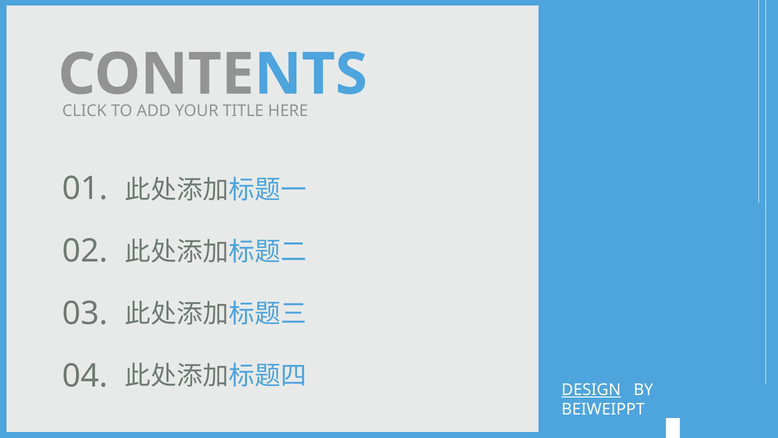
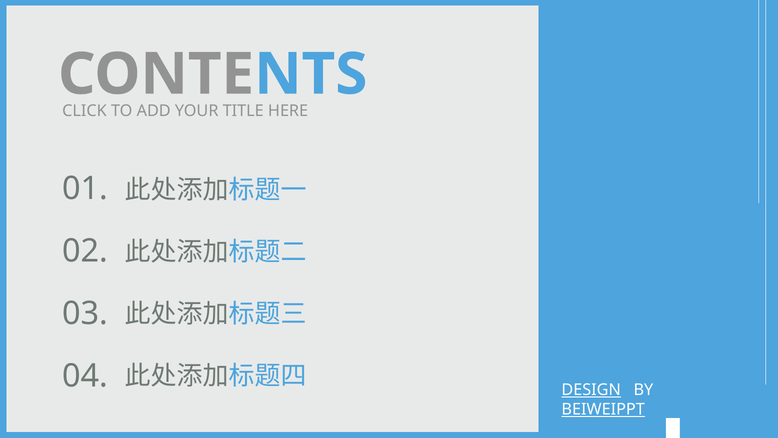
BEIWEIPPT underline: none -> present
